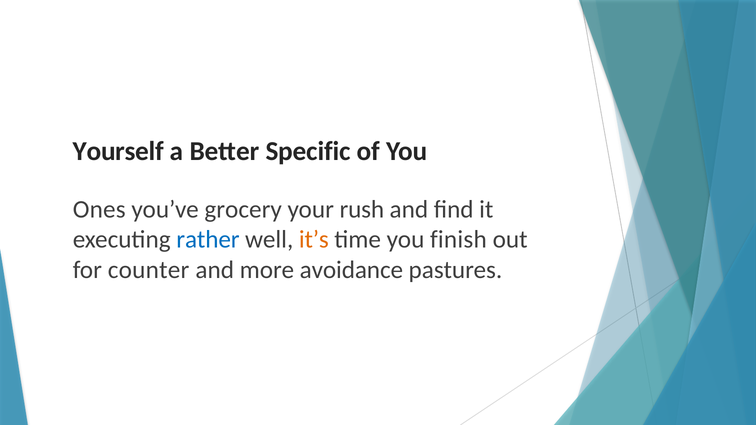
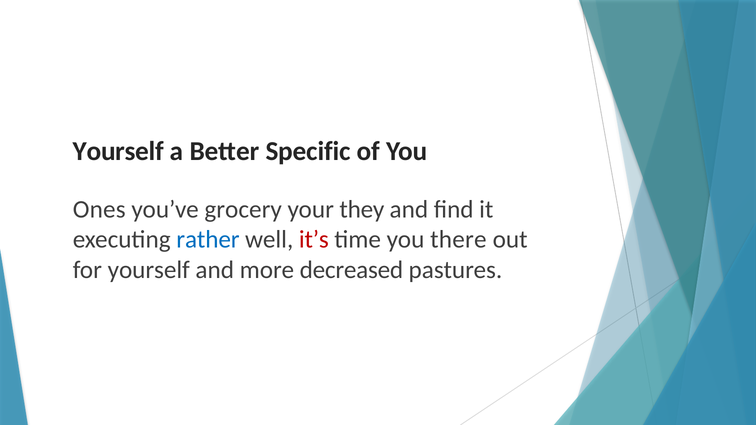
rush: rush -> they
it’s colour: orange -> red
finish: finish -> there
for counter: counter -> yourself
avoidance: avoidance -> decreased
